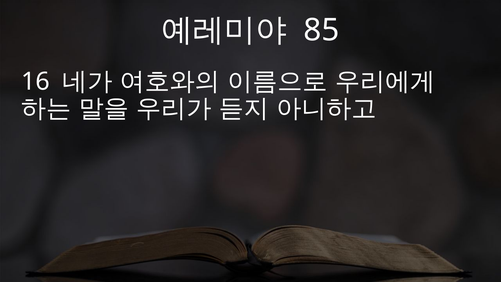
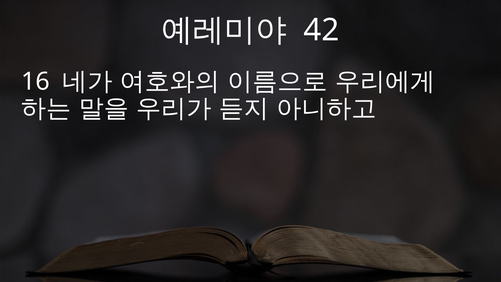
85: 85 -> 42
